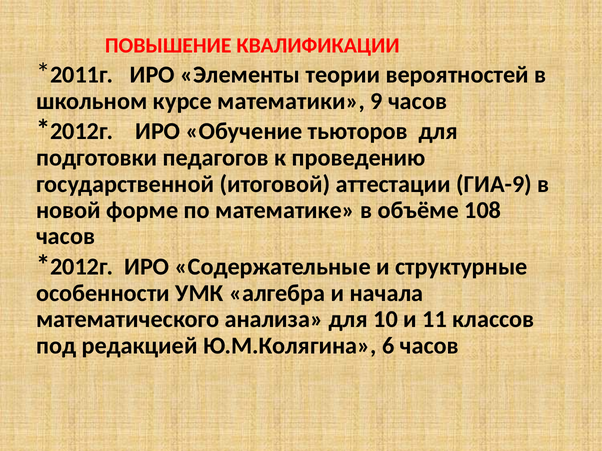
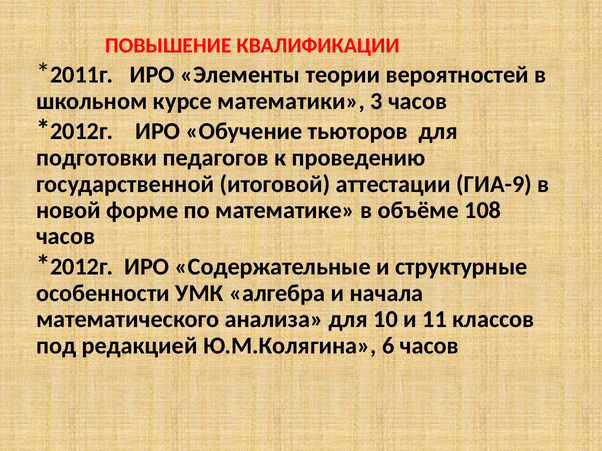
9: 9 -> 3
